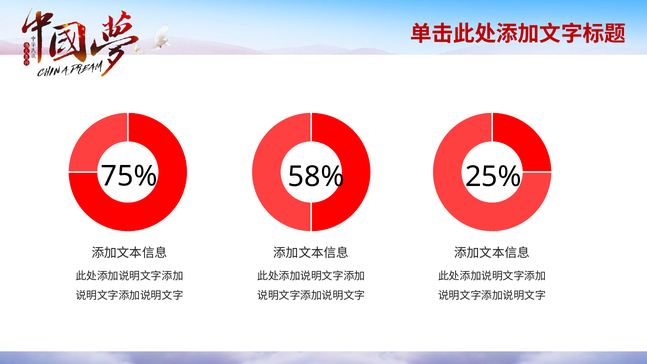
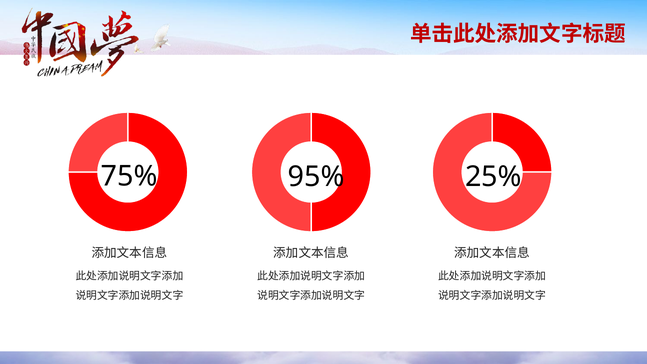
58%: 58% -> 95%
